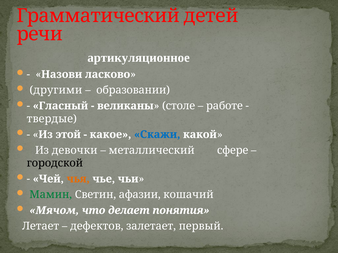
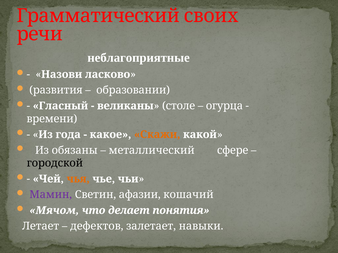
детей: детей -> своих
артикуляционное: артикуляционное -> неблагоприятные
другими: другими -> развития
работе: работе -> огурца
твердые: твердые -> времени
этой: этой -> года
Скажи colour: blue -> orange
девочки: девочки -> обязаны
Мамин colour: green -> purple
первый: первый -> навыки
